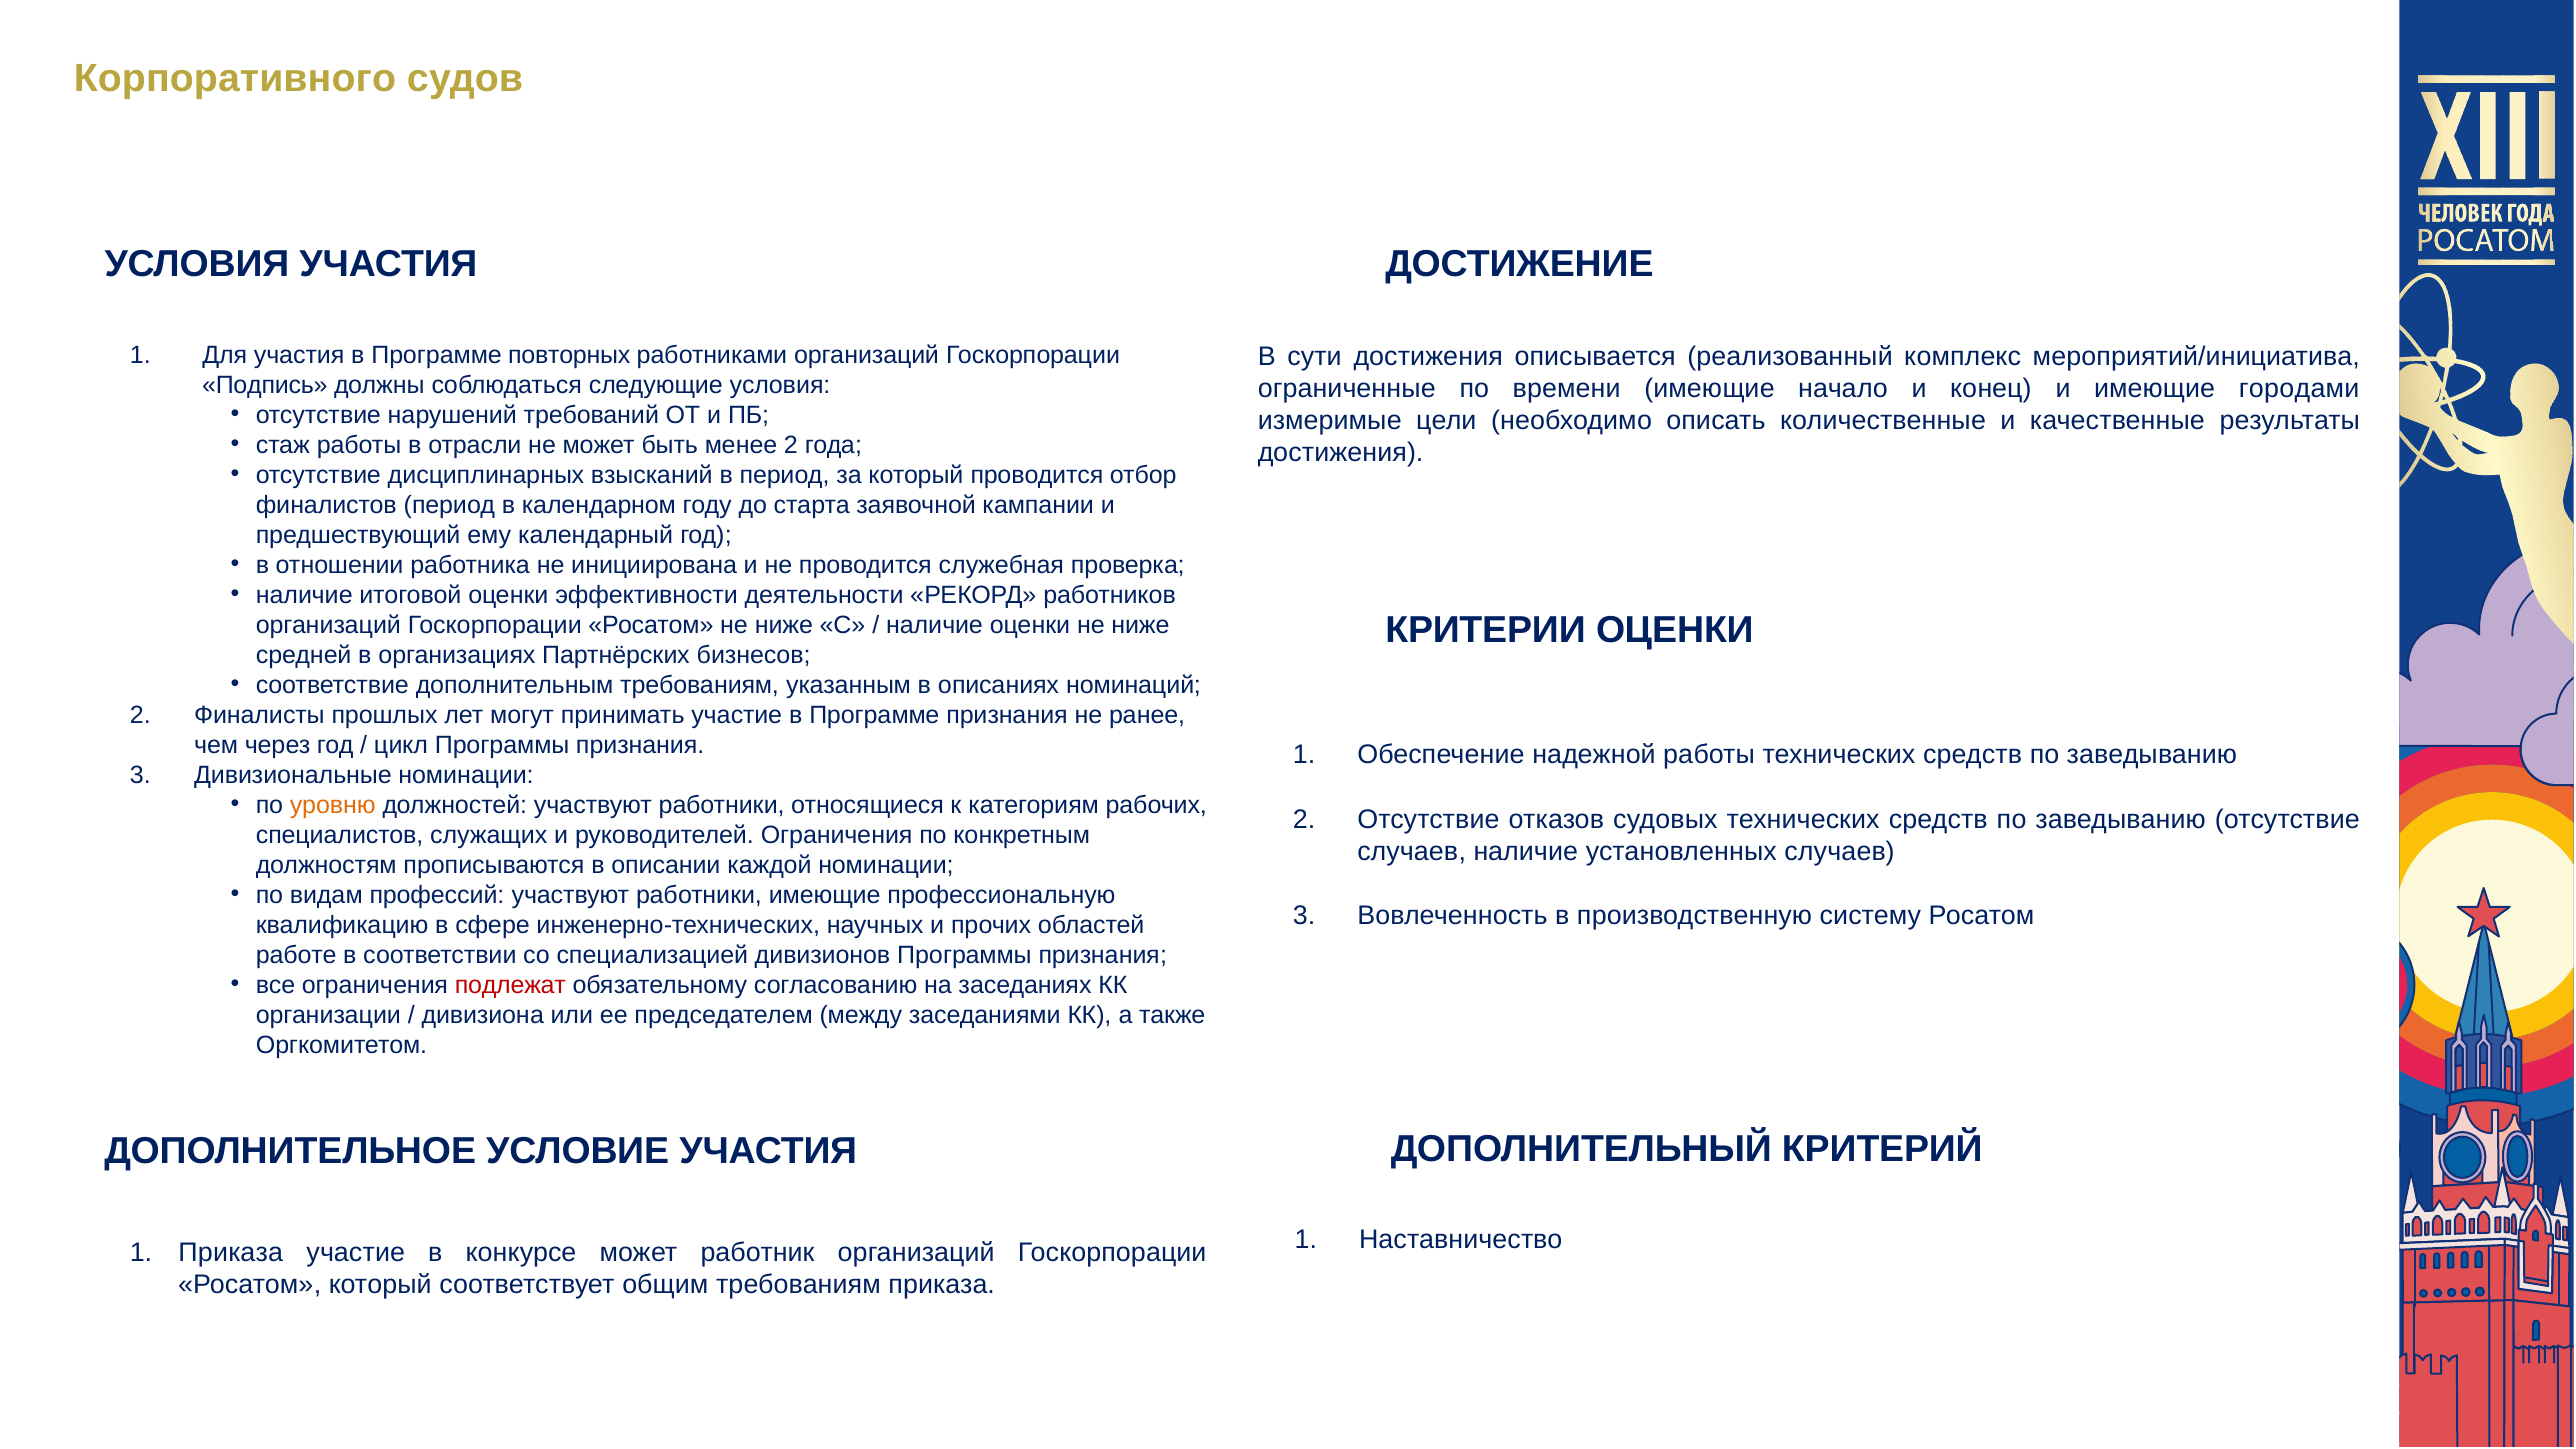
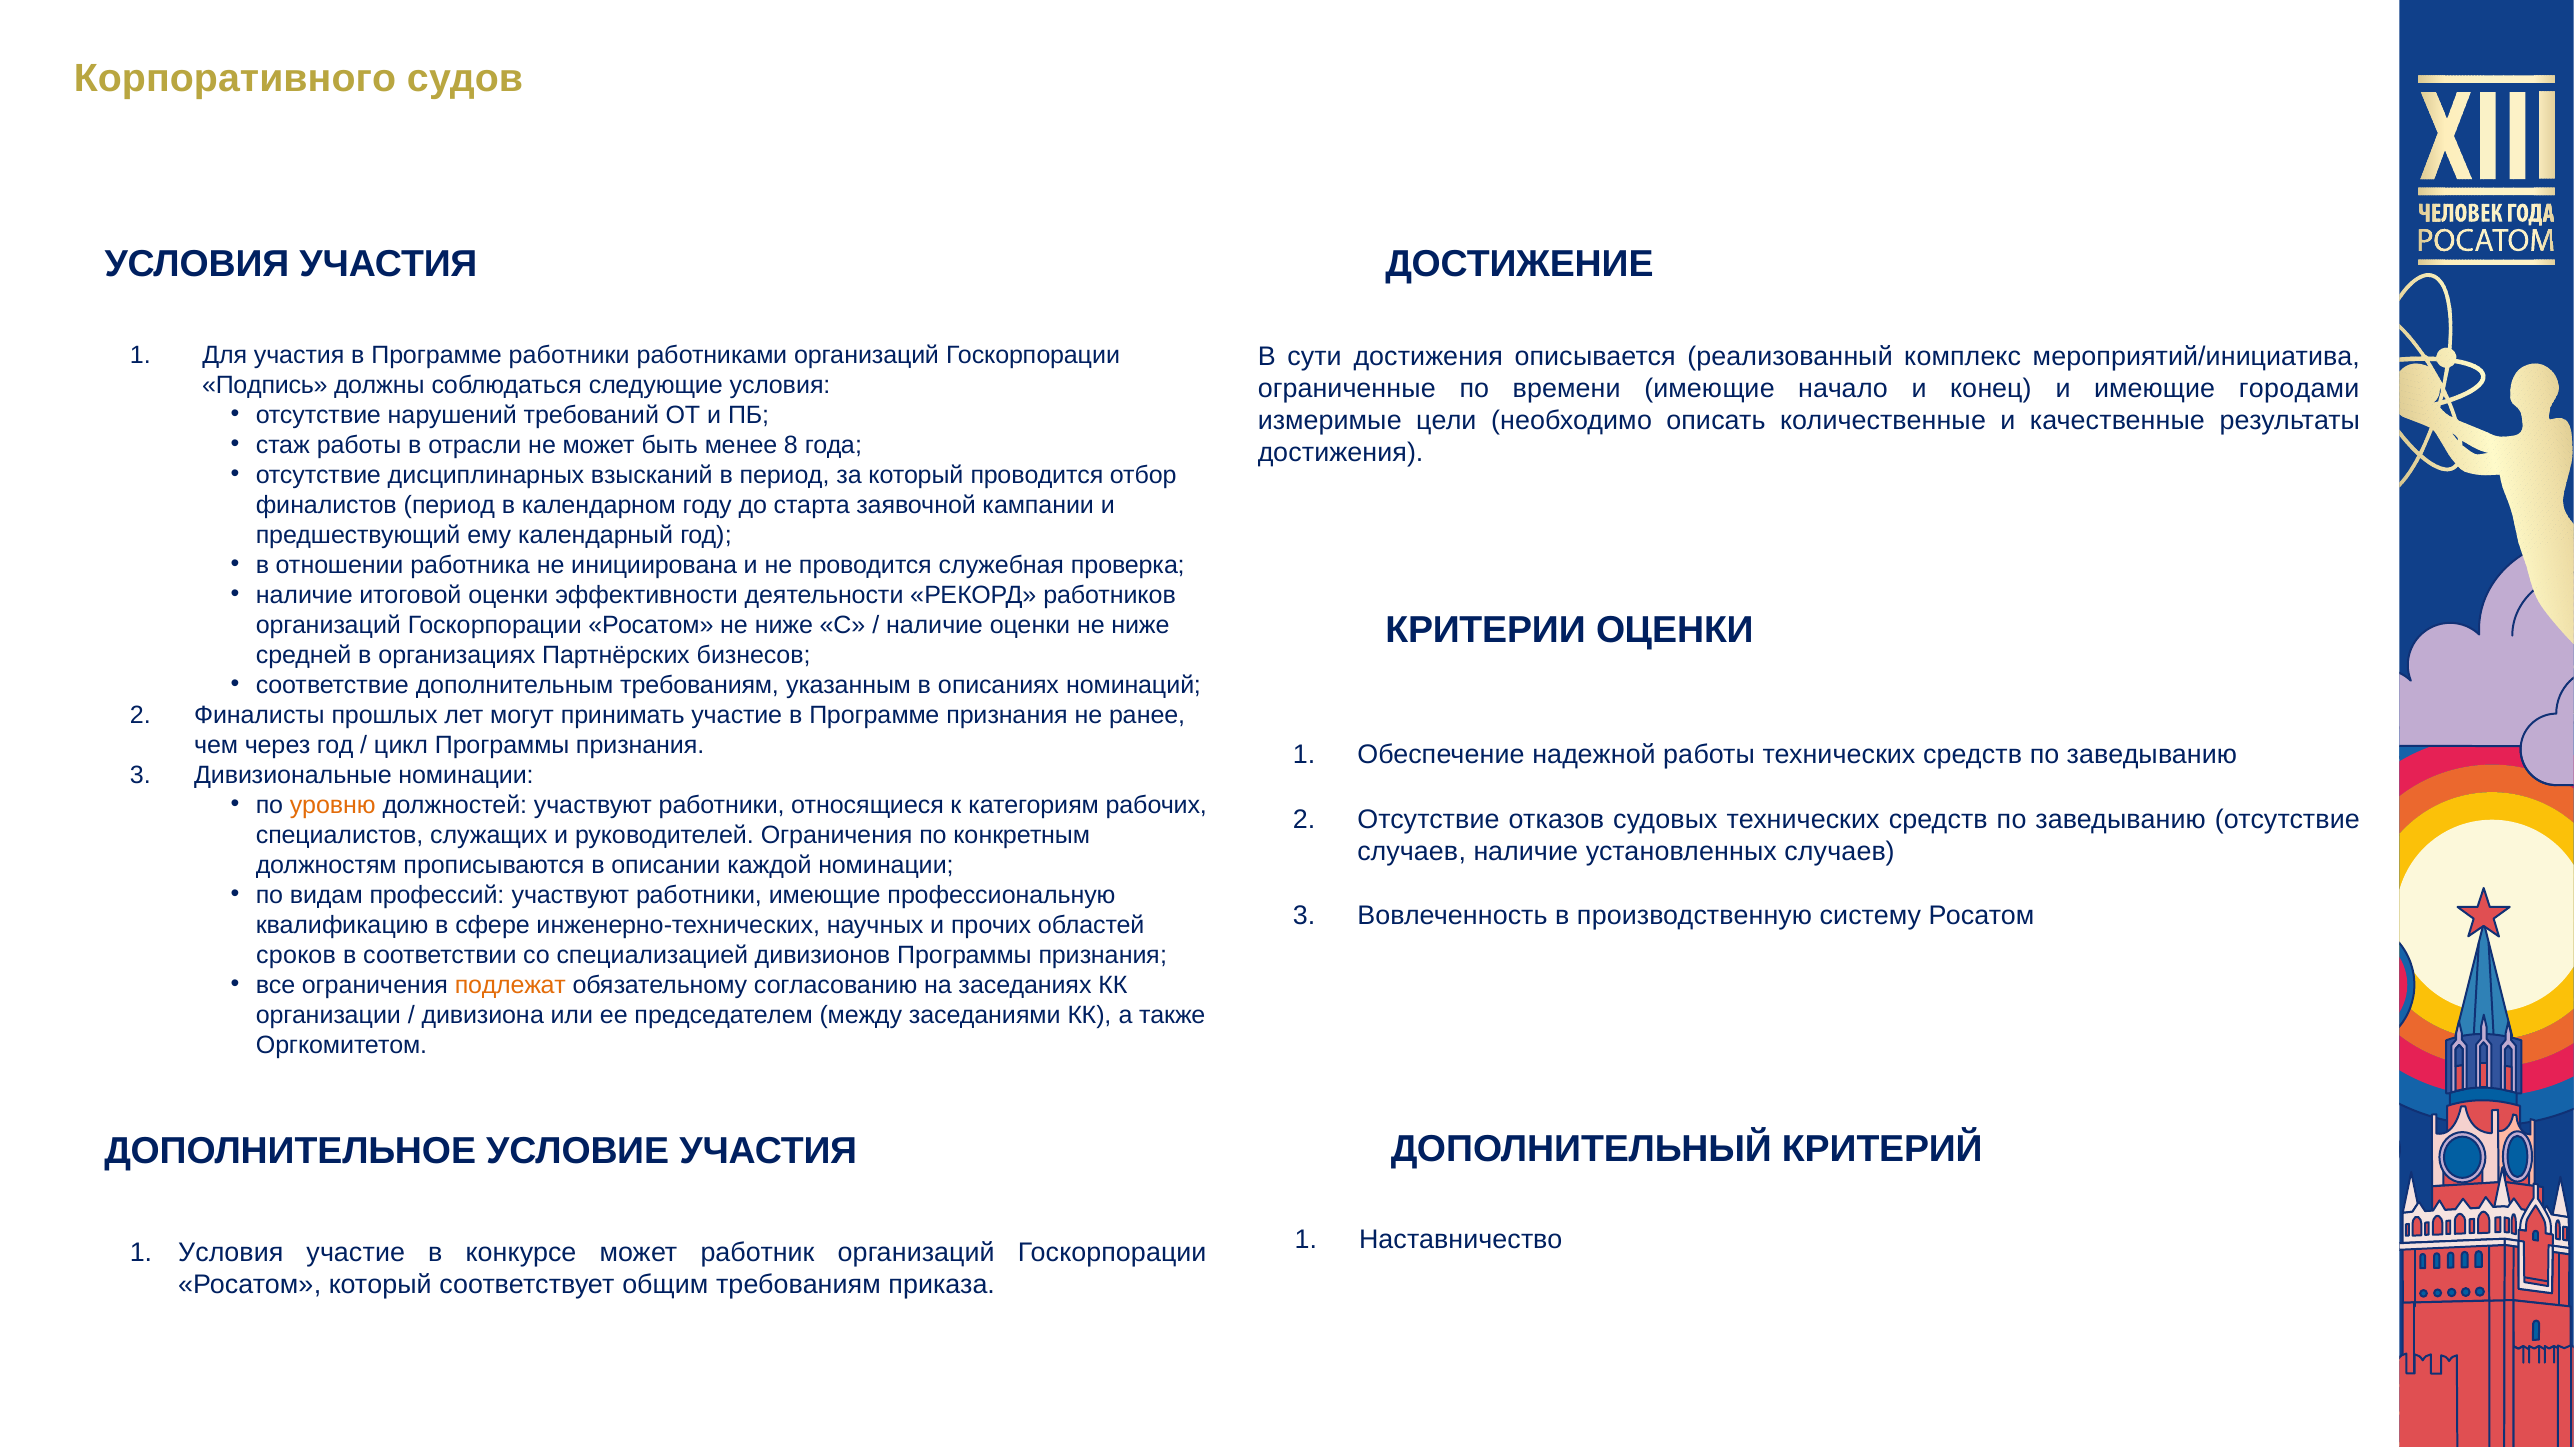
Программе повторных: повторных -> работники
менее 2: 2 -> 8
работе: работе -> сроков
подлежат colour: red -> orange
1 Приказа: Приказа -> Условия
